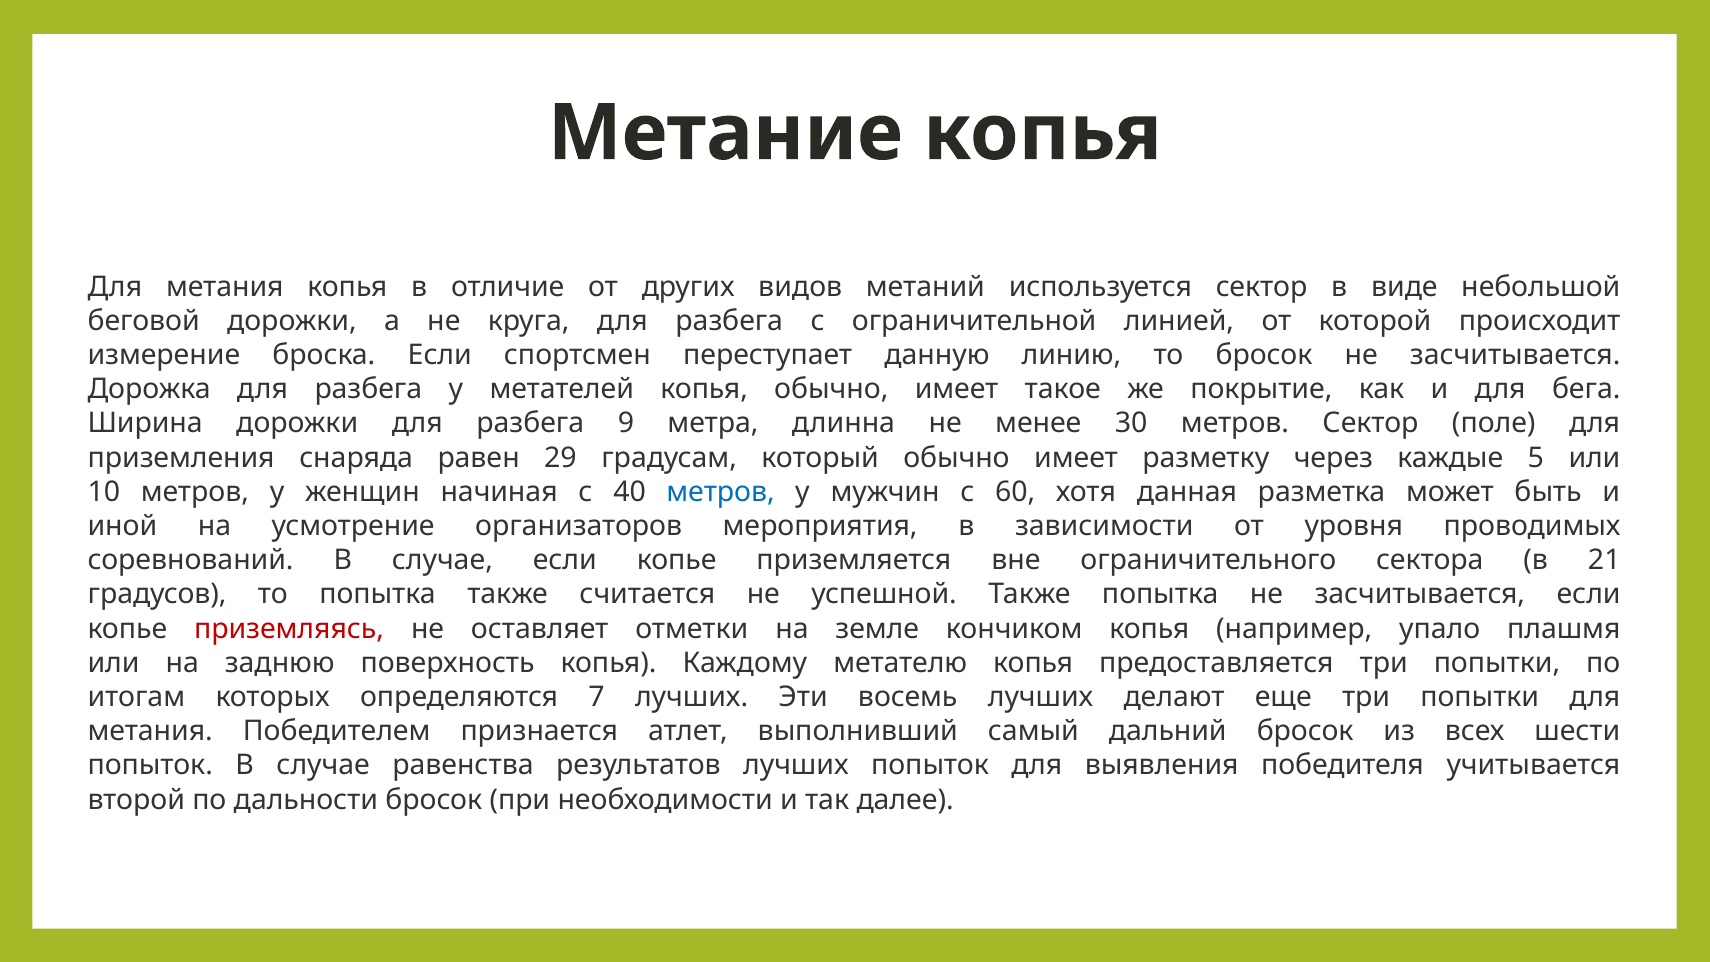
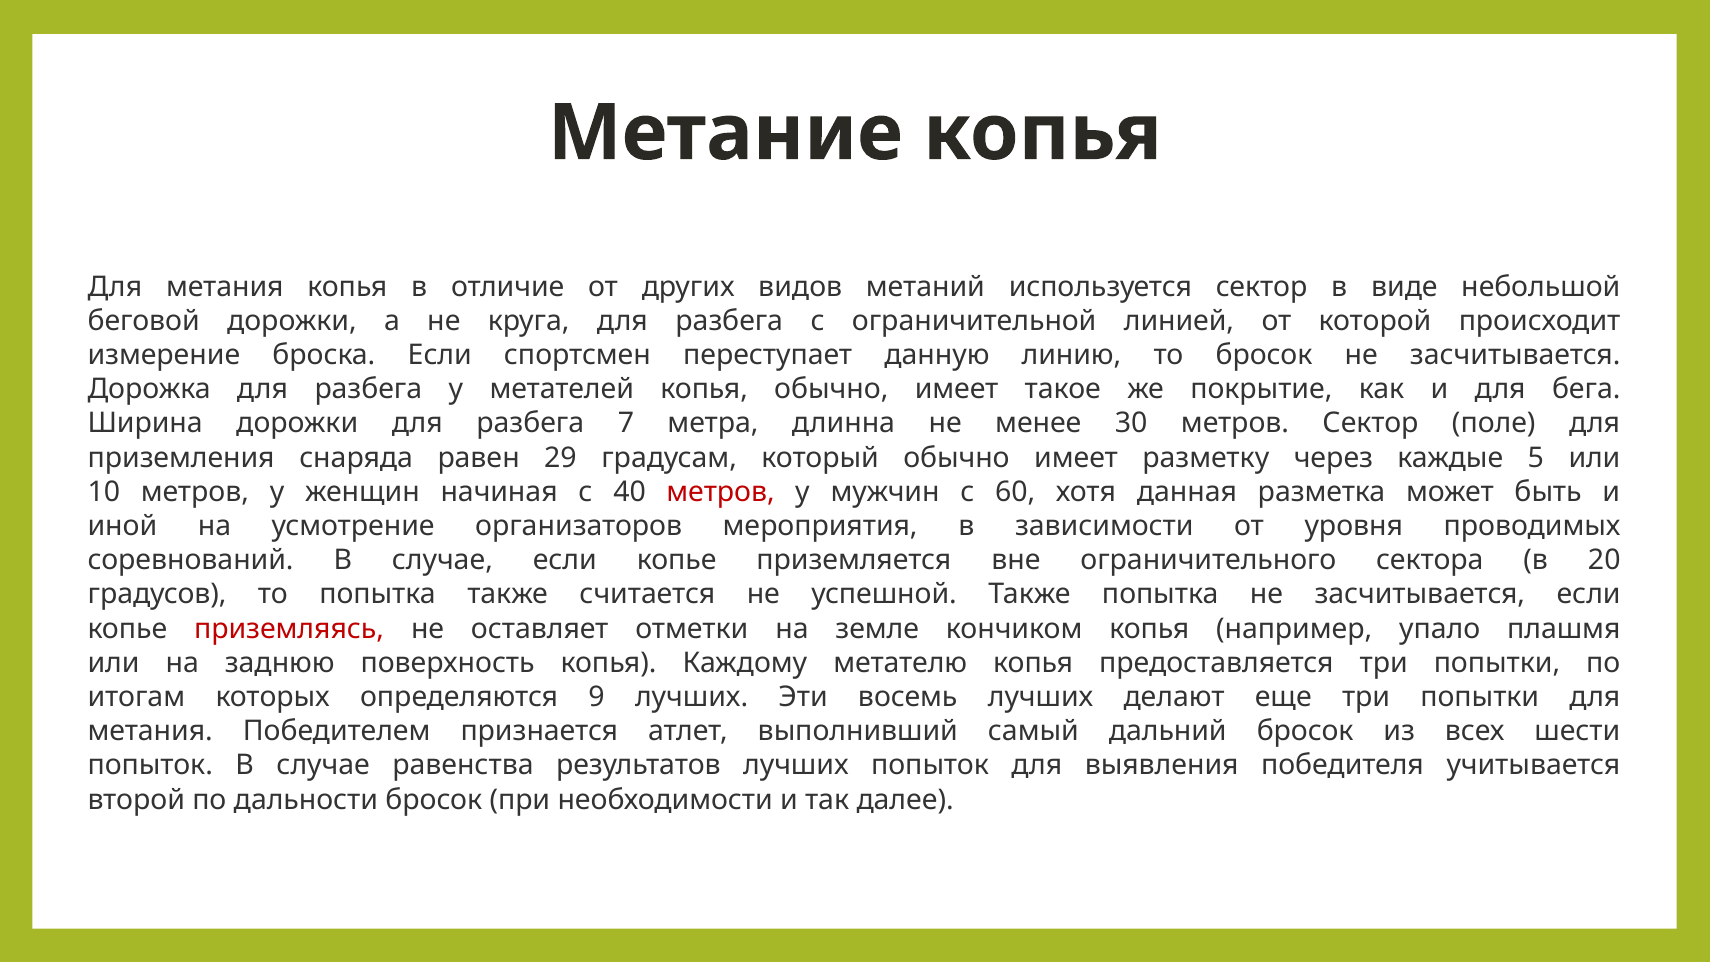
9: 9 -> 7
метров at (721, 492) colour: blue -> red
21: 21 -> 20
7: 7 -> 9
